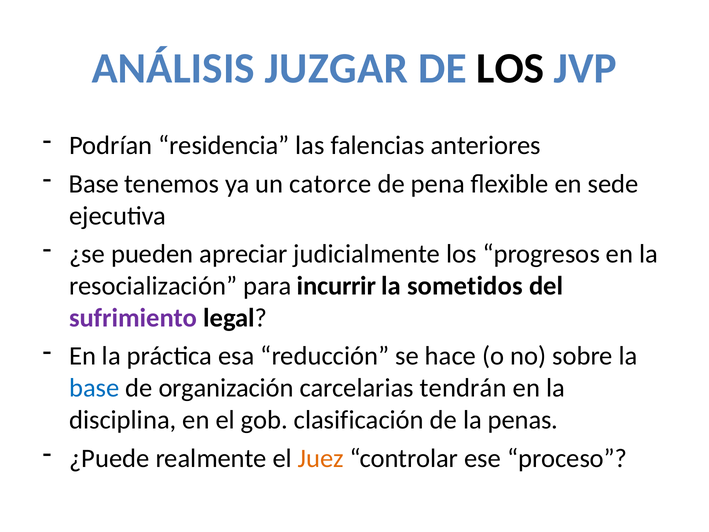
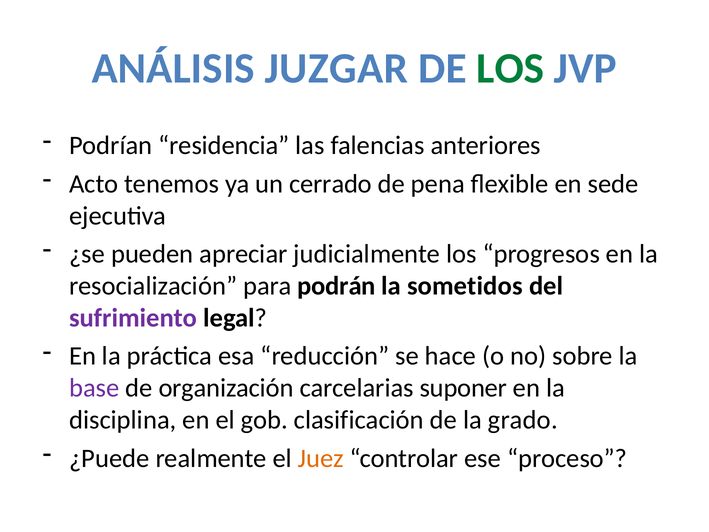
LOS at (510, 69) colour: black -> green
Base at (94, 184): Base -> Acto
catorce: catorce -> cerrado
incurrir: incurrir -> podrán
base at (94, 388) colour: blue -> purple
tendrán: tendrán -> suponer
penas: penas -> grado
